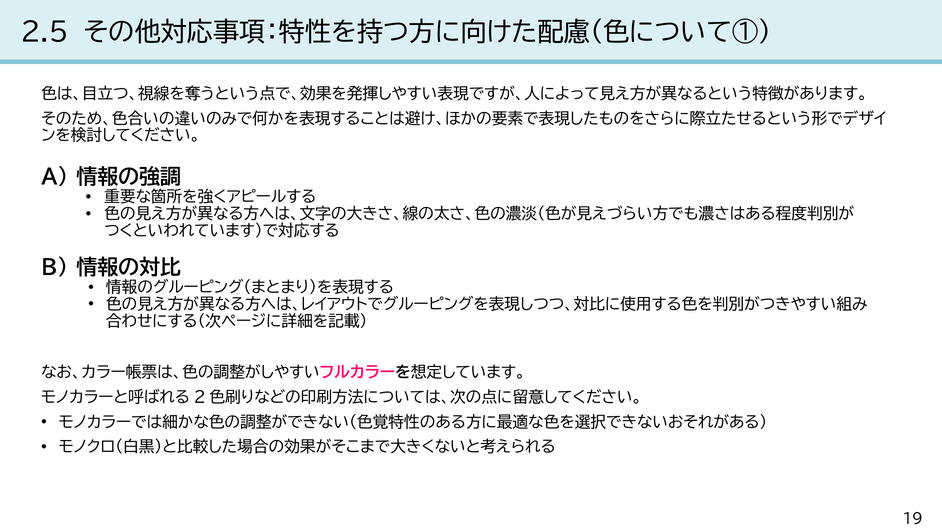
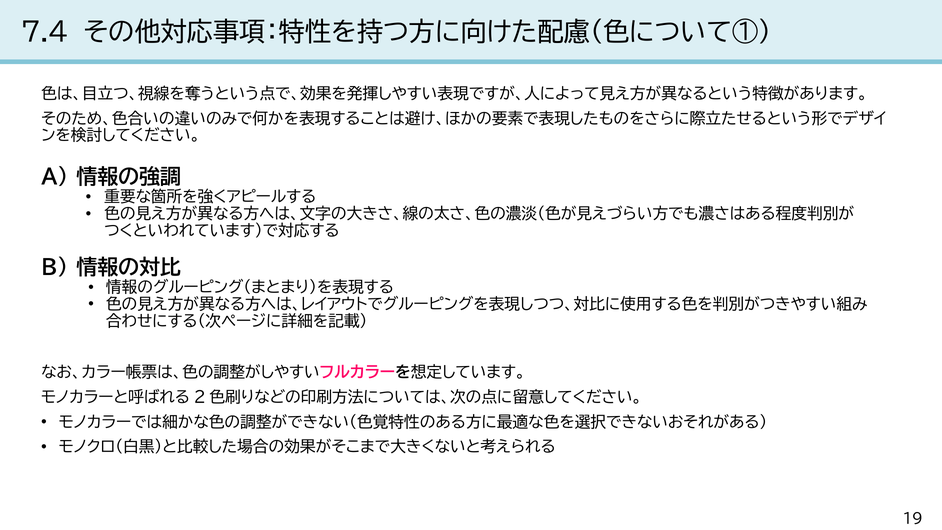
2.5: 2.5 -> 7.4
